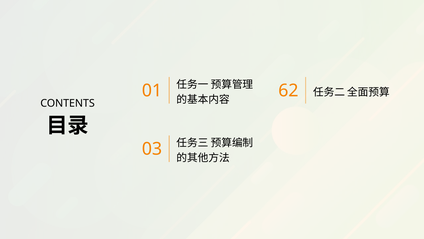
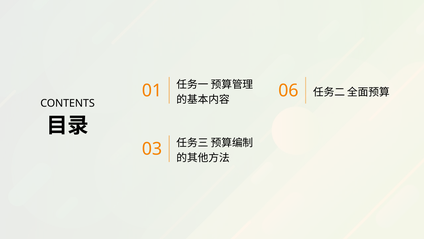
62: 62 -> 06
